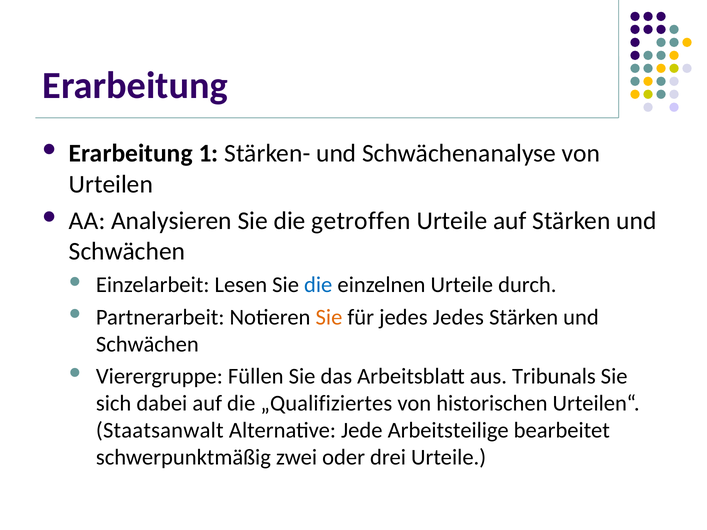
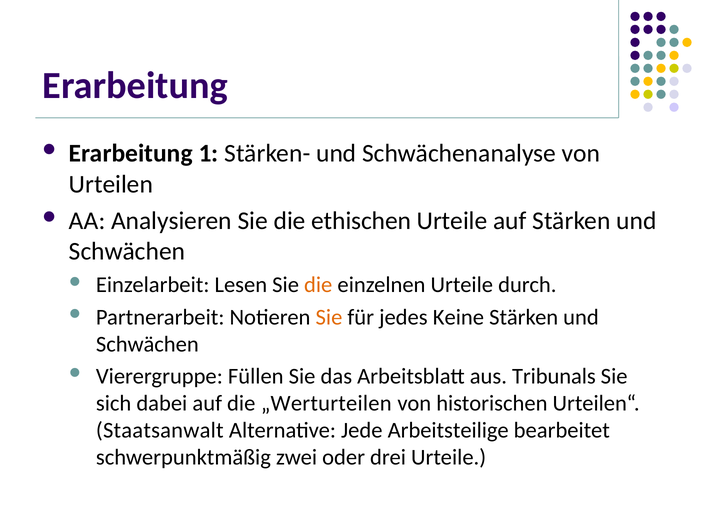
getroffen: getroffen -> ethischen
die at (318, 285) colour: blue -> orange
jedes Jedes: Jedes -> Keine
„Qualifiziertes: „Qualifiziertes -> „Werturteilen
